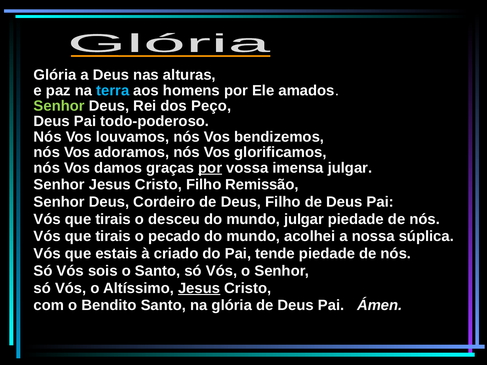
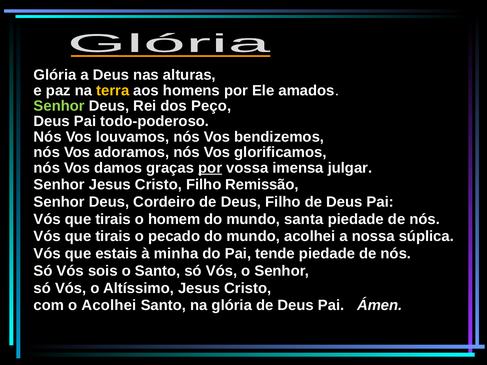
terra colour: light blue -> yellow
desceu: desceu -> homem
mundo julgar: julgar -> santa
criado: criado -> minha
Jesus at (199, 288) underline: present -> none
o Bendito: Bendito -> Acolhei
